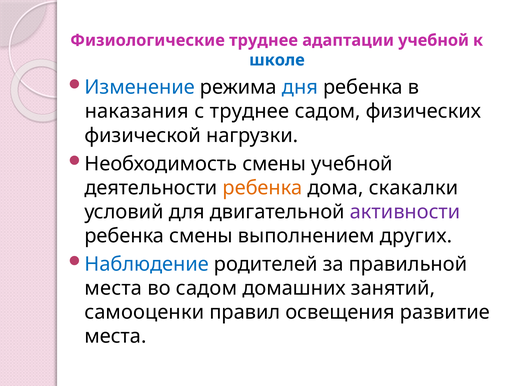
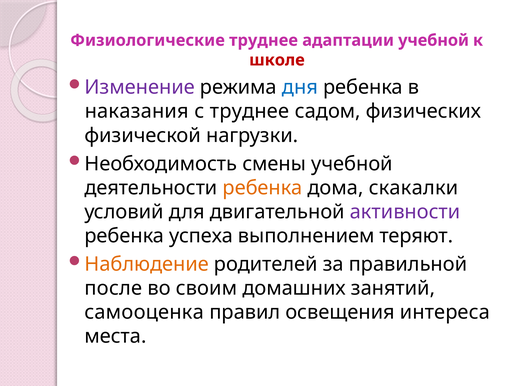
школе colour: blue -> red
Изменение colour: blue -> purple
ребенка смены: смены -> успеха
других: других -> теряют
Наблюдение colour: blue -> orange
места at (113, 288): места -> после
во садом: садом -> своим
самооценки: самооценки -> самооценка
развитие: развитие -> интереса
